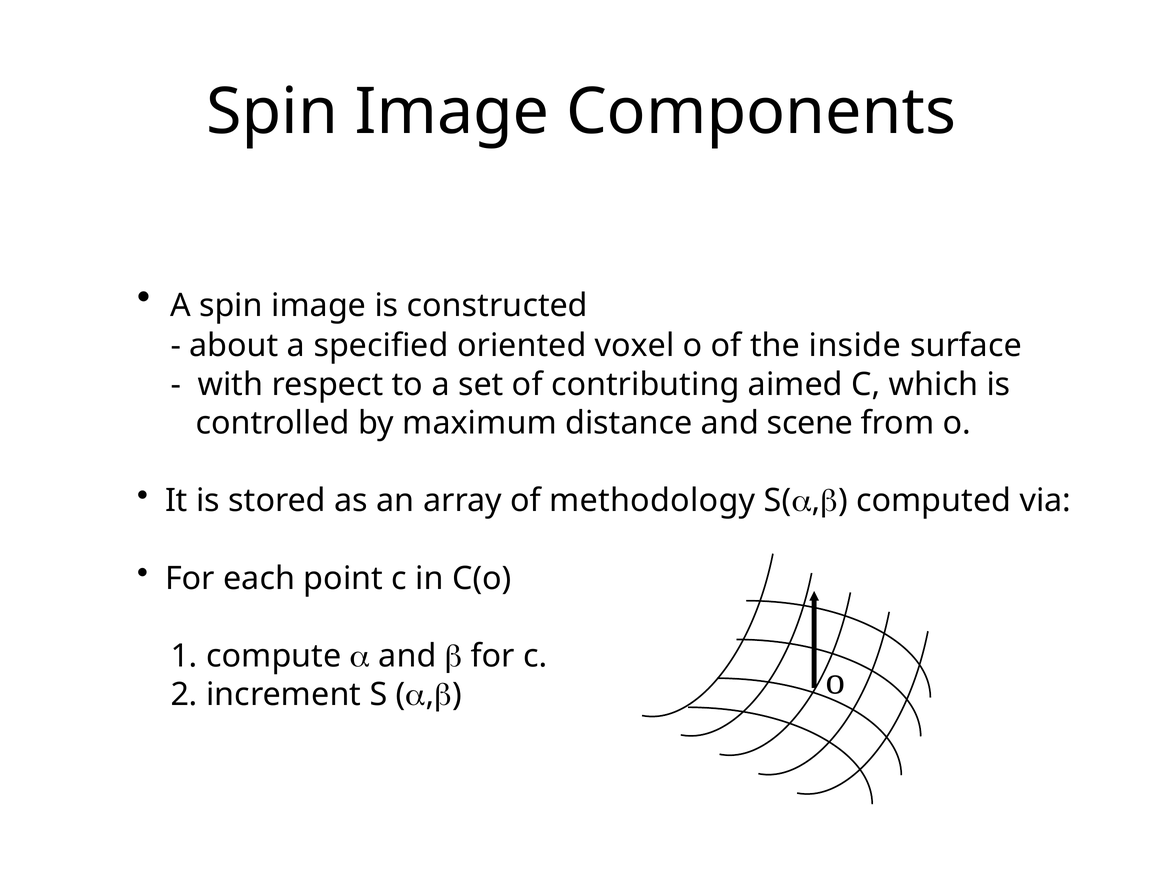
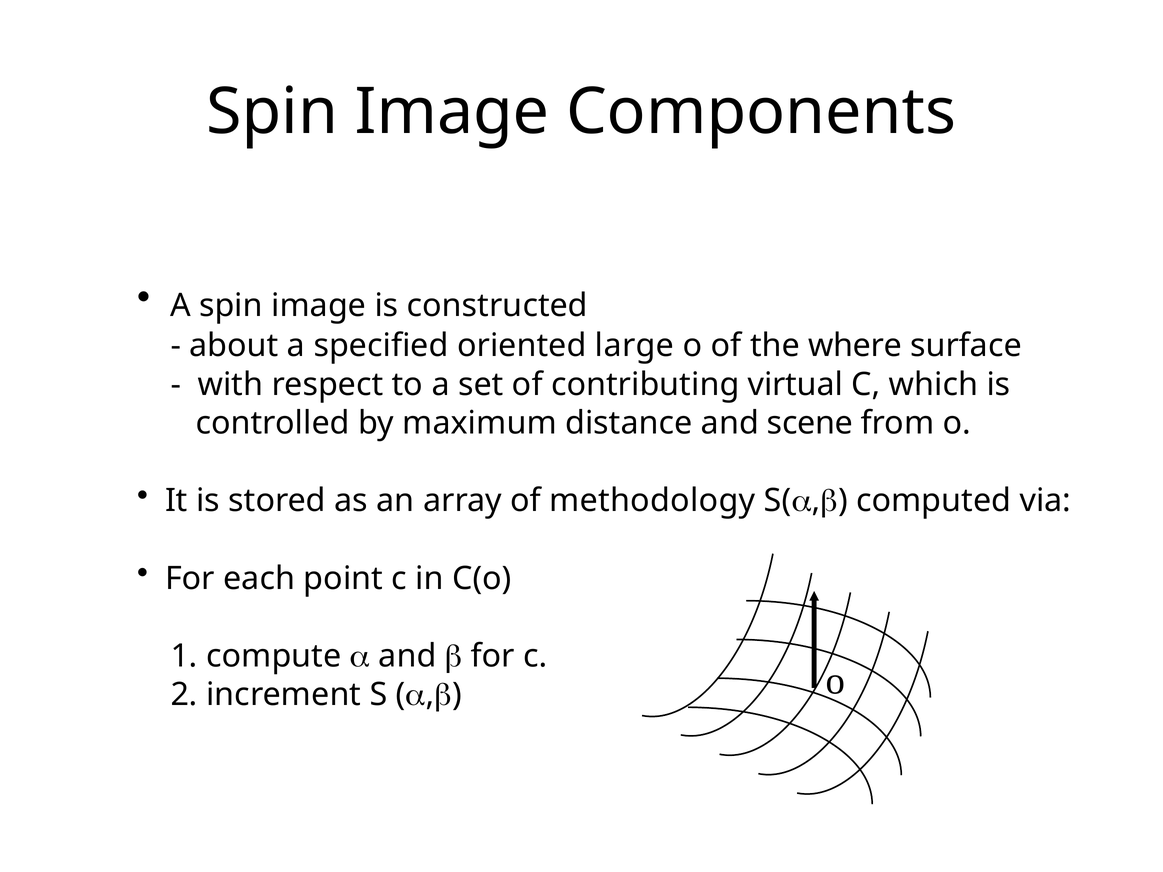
voxel: voxel -> large
inside: inside -> where
aimed: aimed -> virtual
